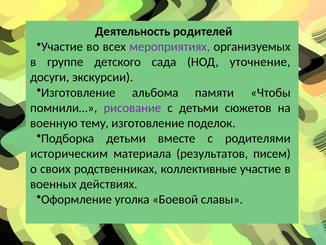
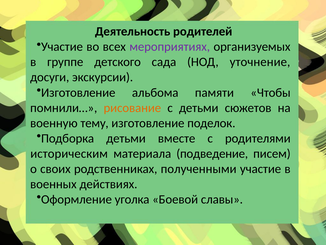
рисование colour: purple -> orange
результатов: результатов -> подведение
коллективные: коллективные -> полученными
